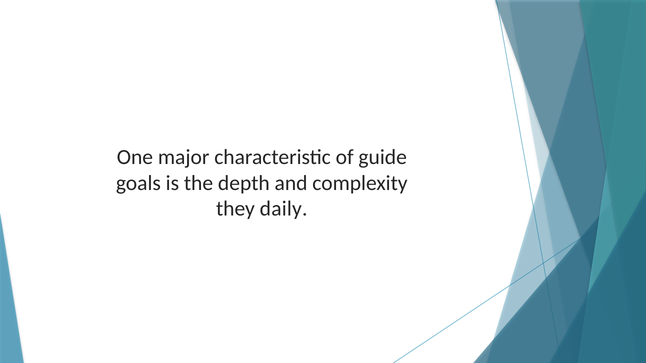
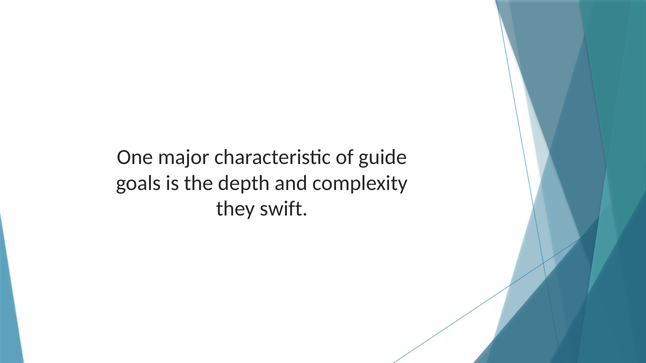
daily: daily -> swift
